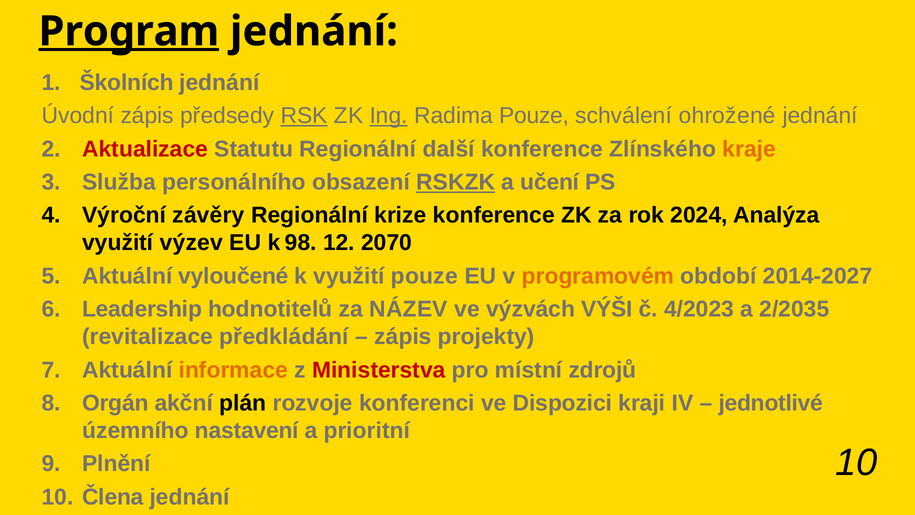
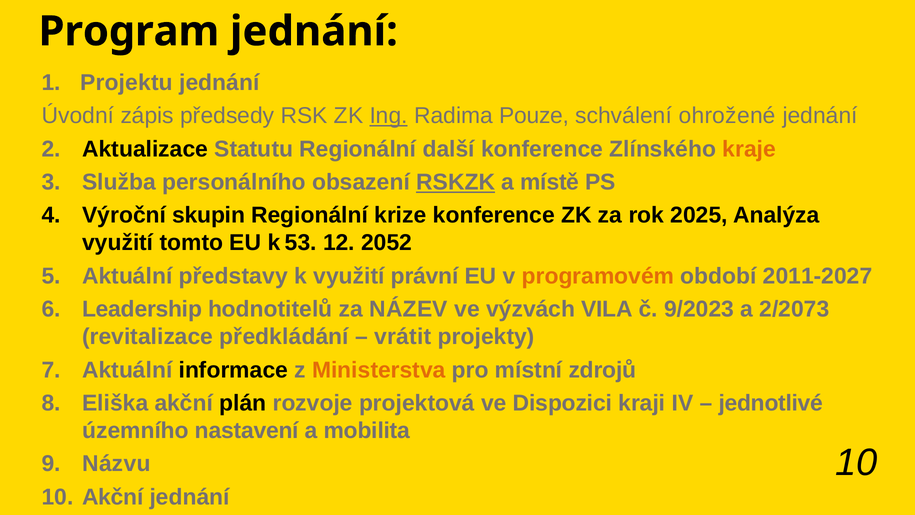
Program underline: present -> none
Školních: Školních -> Projektu
RSK underline: present -> none
Aktualizace colour: red -> black
učení: učení -> místě
závěry: závěry -> skupin
2024: 2024 -> 2025
výzev: výzev -> tomto
98: 98 -> 53
2070: 2070 -> 2052
vyloučené: vyloučené -> představy
využití pouze: pouze -> právní
2014-2027: 2014-2027 -> 2011-2027
VÝŠI: VÝŠI -> VILA
4/2023: 4/2023 -> 9/2023
2/2035: 2/2035 -> 2/2073
zápis at (403, 337): zápis -> vrátit
informace colour: orange -> black
Ministerstva colour: red -> orange
Orgán: Orgán -> Eliška
konferenci: konferenci -> projektová
prioritní: prioritní -> mobilita
Plnění: Plnění -> Názvu
10 Člena: Člena -> Akční
